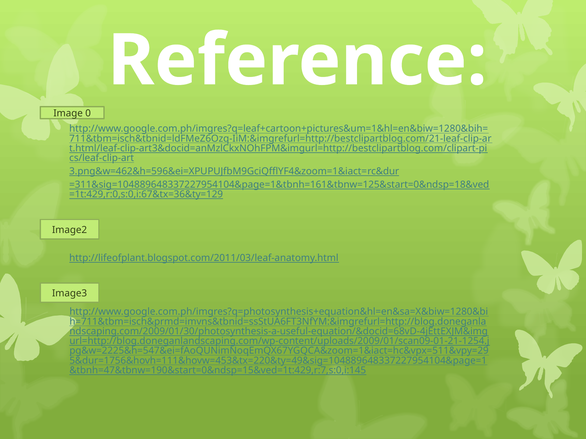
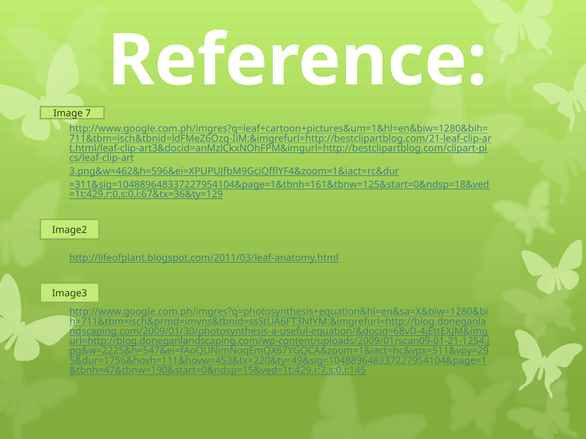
0: 0 -> 7
